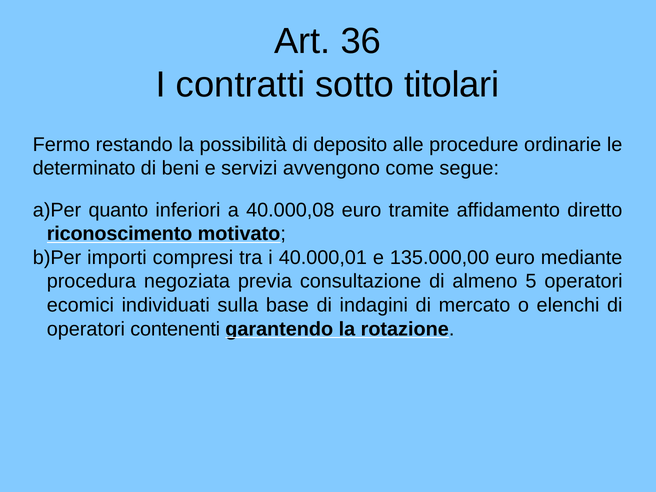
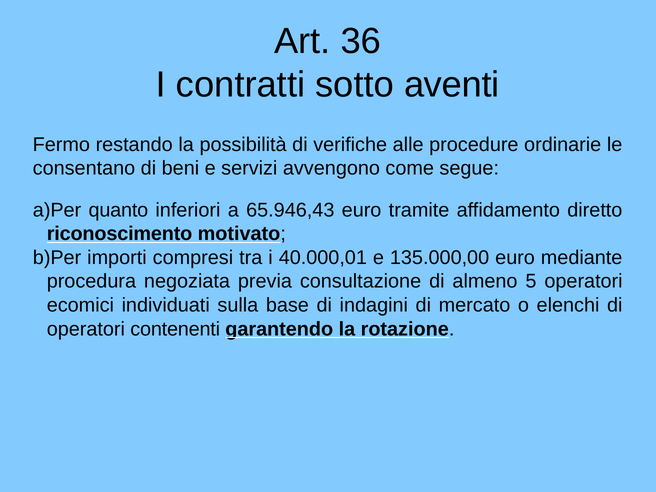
titolari: titolari -> aventi
deposito: deposito -> verifiche
determinato: determinato -> consentano
40.000,08: 40.000,08 -> 65.946,43
